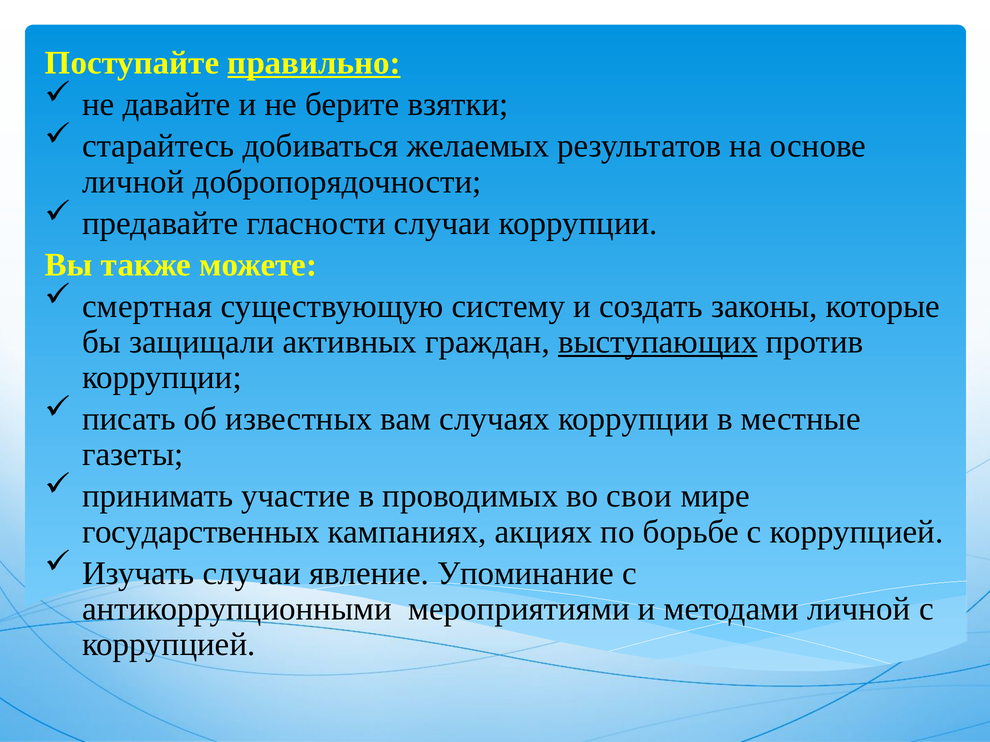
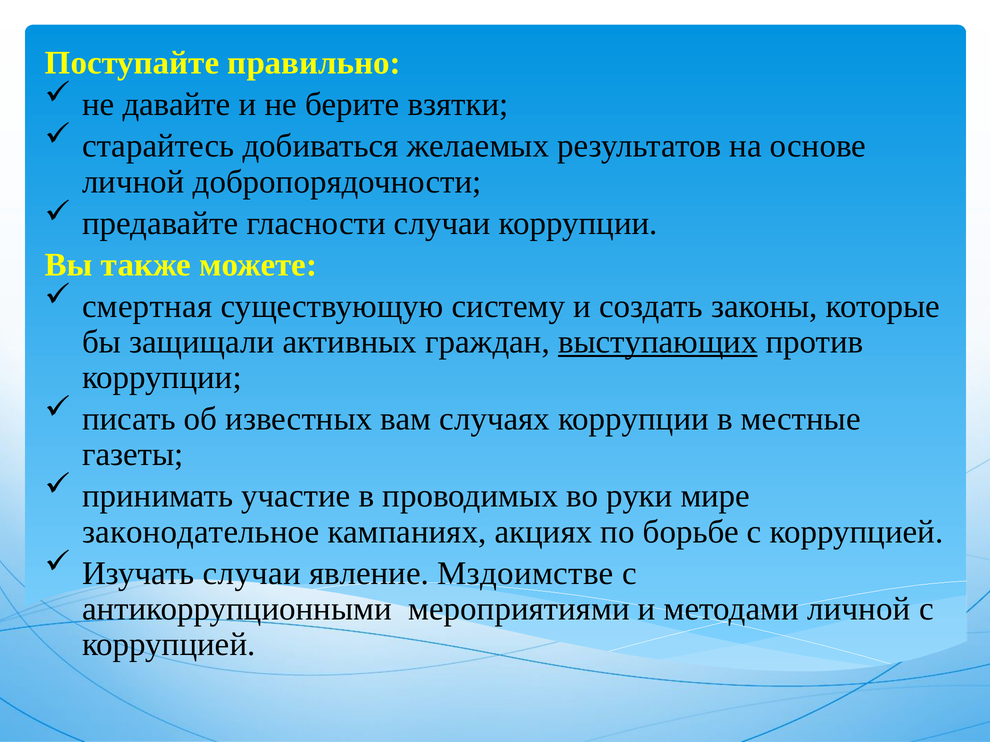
правильно underline: present -> none
свои: свои -> руки
государственных: государственных -> законодательное
Упоминание: Упоминание -> Мздоимстве
